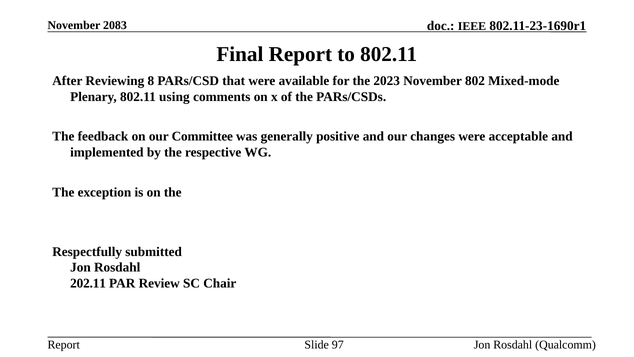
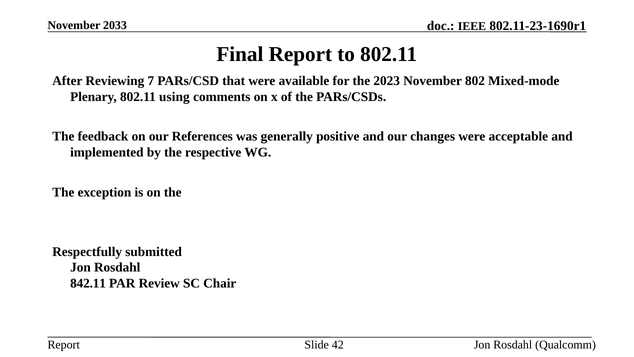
2083: 2083 -> 2033
8: 8 -> 7
Committee: Committee -> References
202.11: 202.11 -> 842.11
97: 97 -> 42
